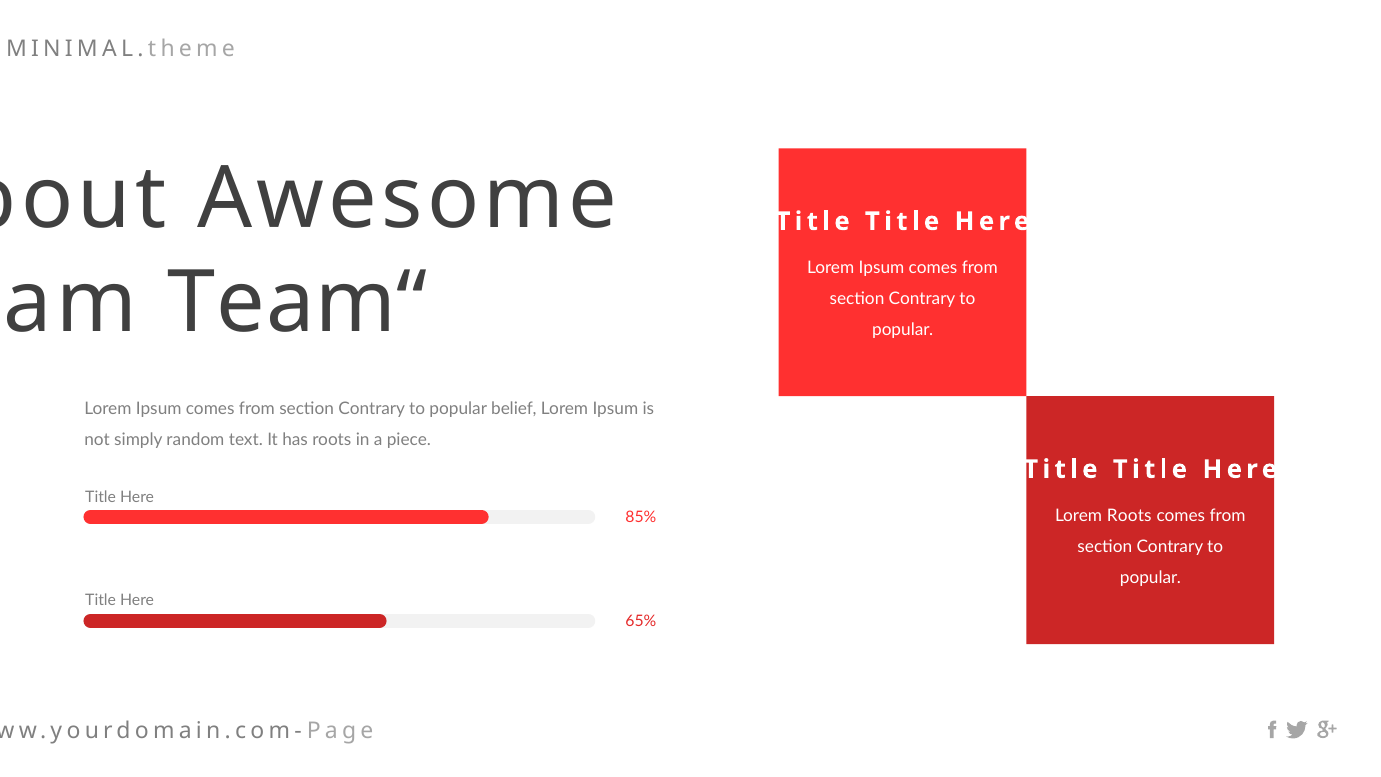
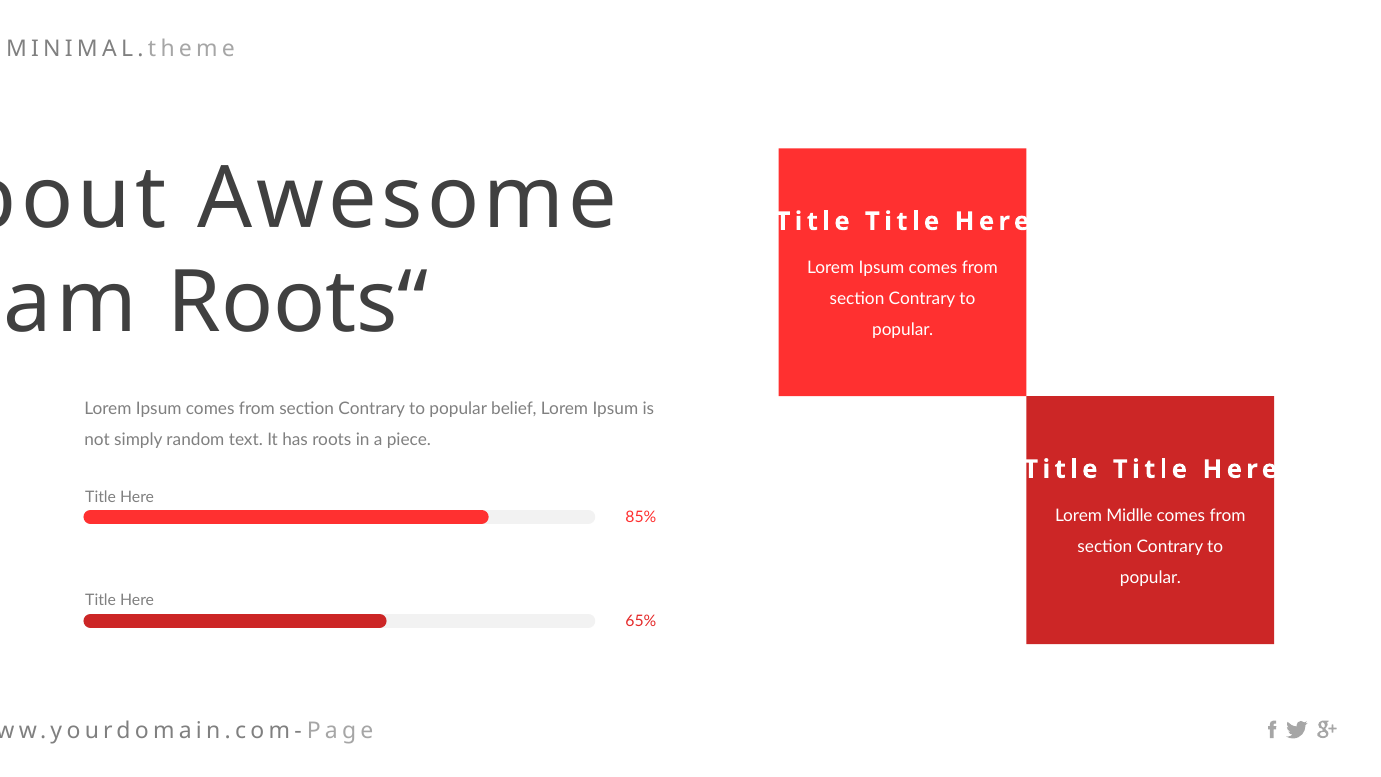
Team“: Team“ -> Roots“
Lorem Roots: Roots -> Midlle
